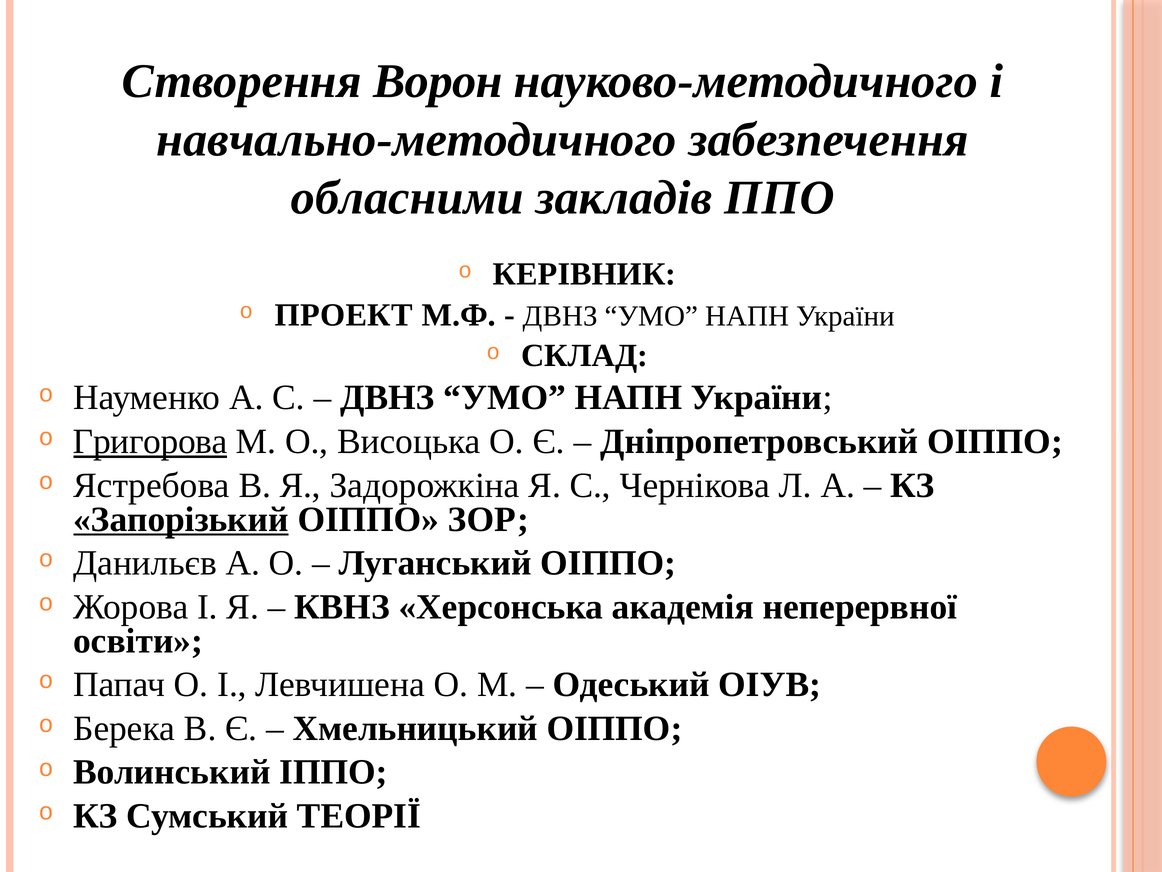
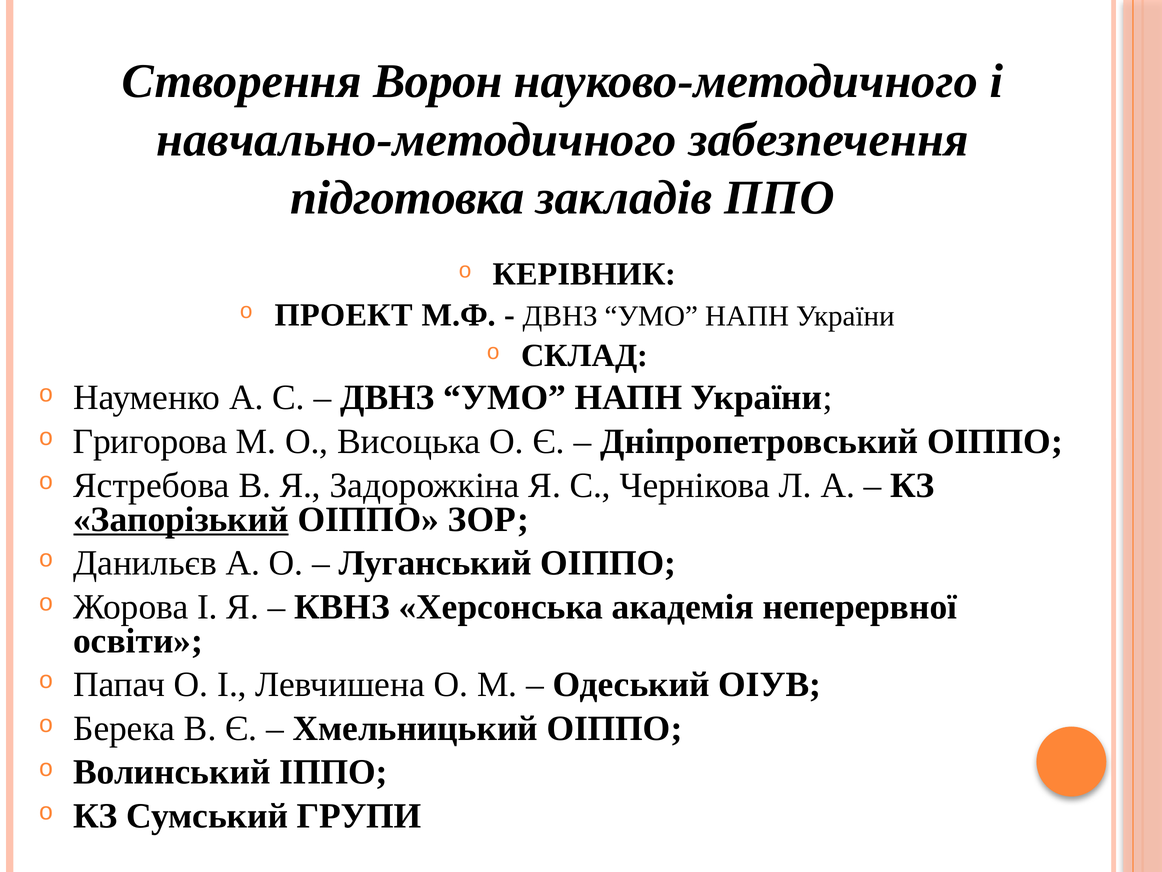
обласними: обласними -> підготовка
Григорова underline: present -> none
ТЕОРІЇ: ТЕОРІЇ -> ГРУПИ
